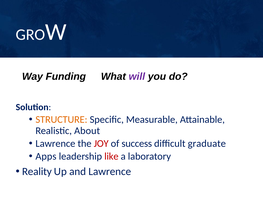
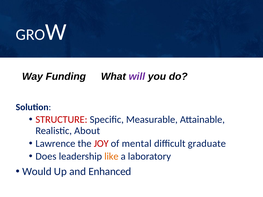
STRUCTURE colour: orange -> red
success: success -> mental
Apps: Apps -> Does
like colour: red -> orange
Reality: Reality -> Would
and Lawrence: Lawrence -> Enhanced
